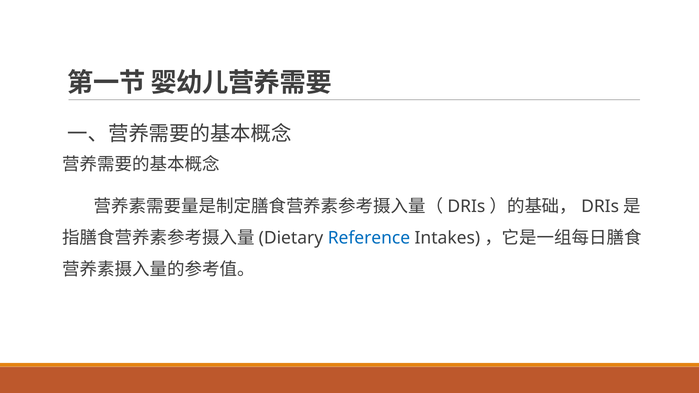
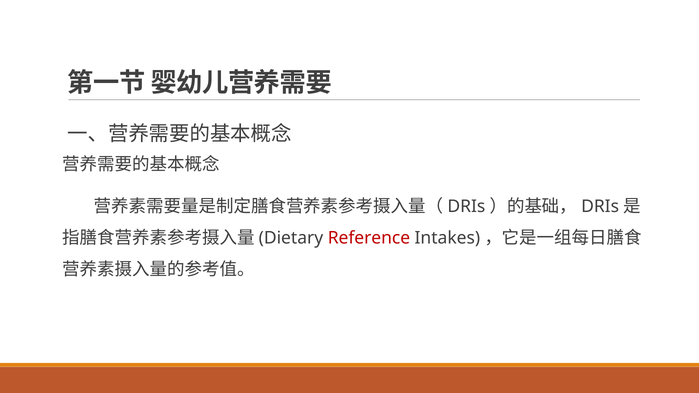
Reference colour: blue -> red
